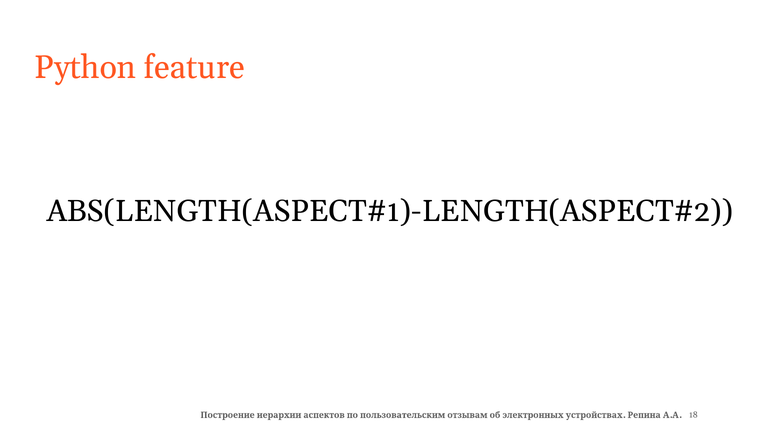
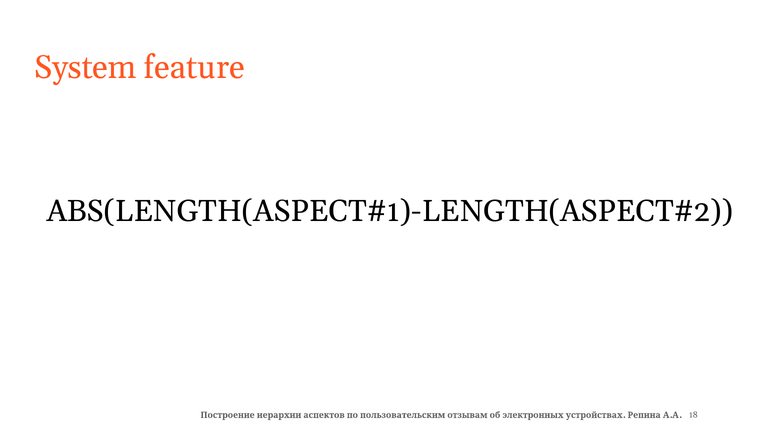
Python: Python -> System
